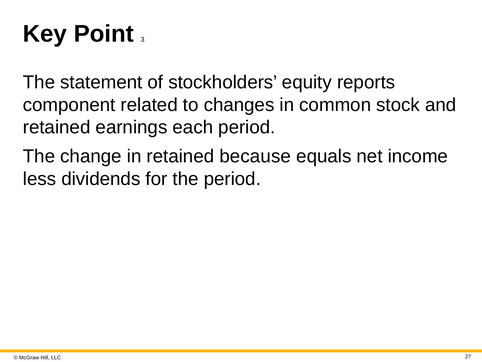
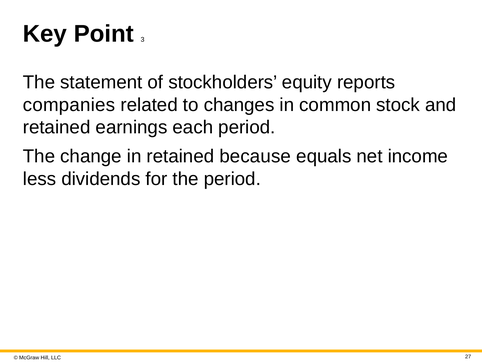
component: component -> companies
